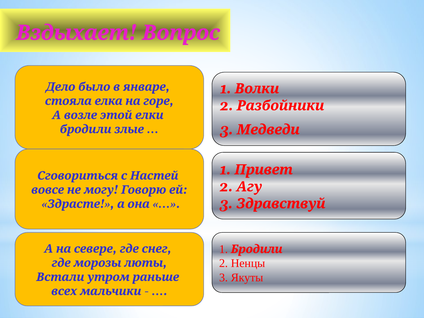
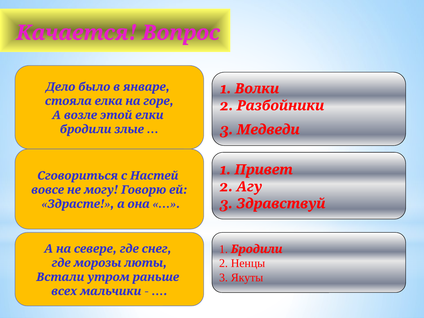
Вздыхает: Вздыхает -> Качается
